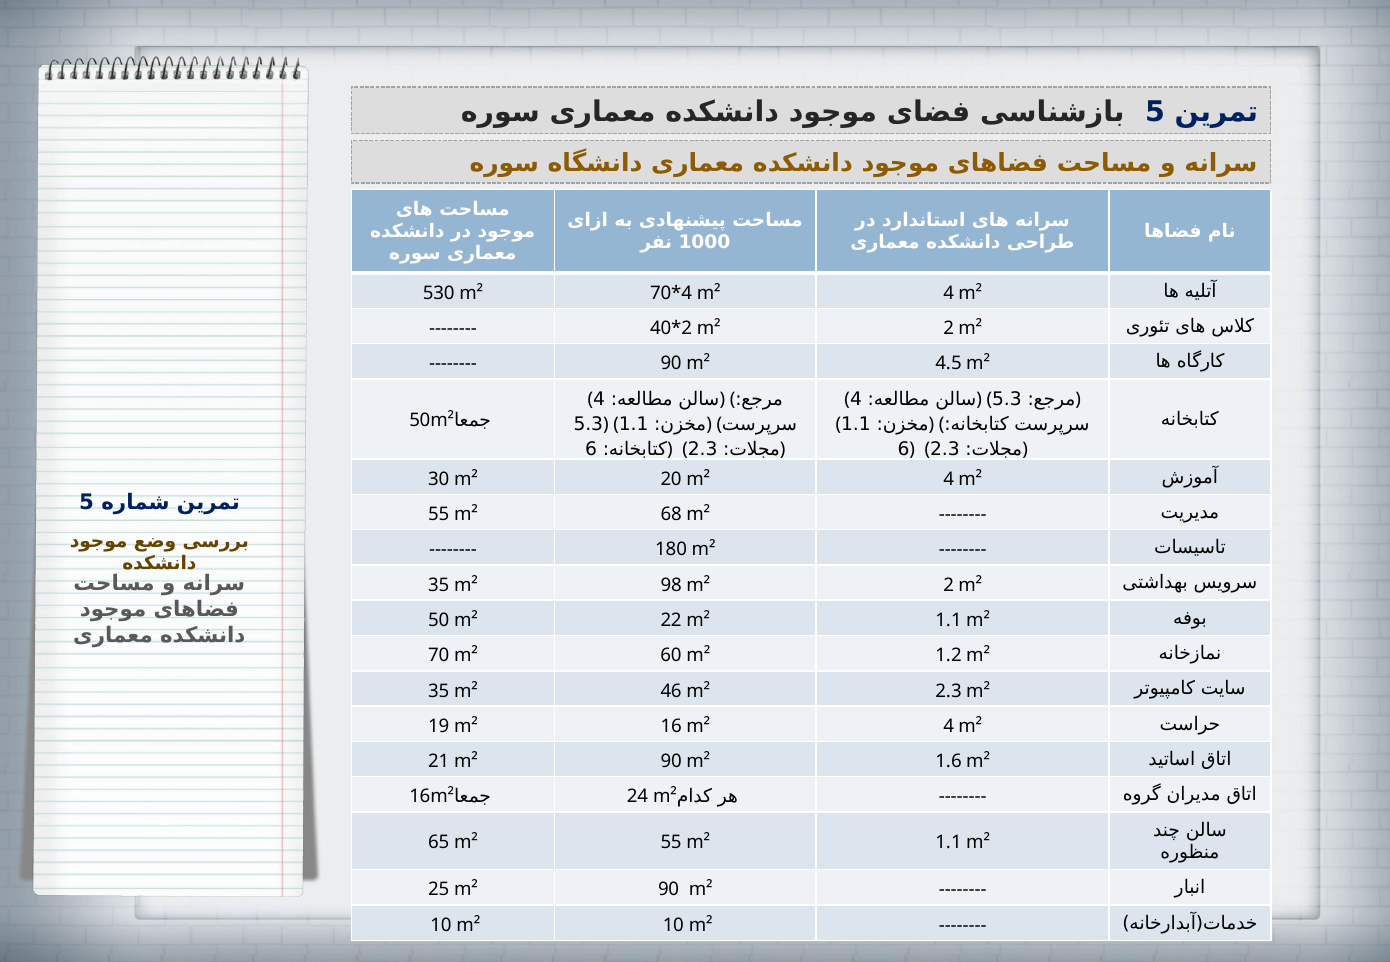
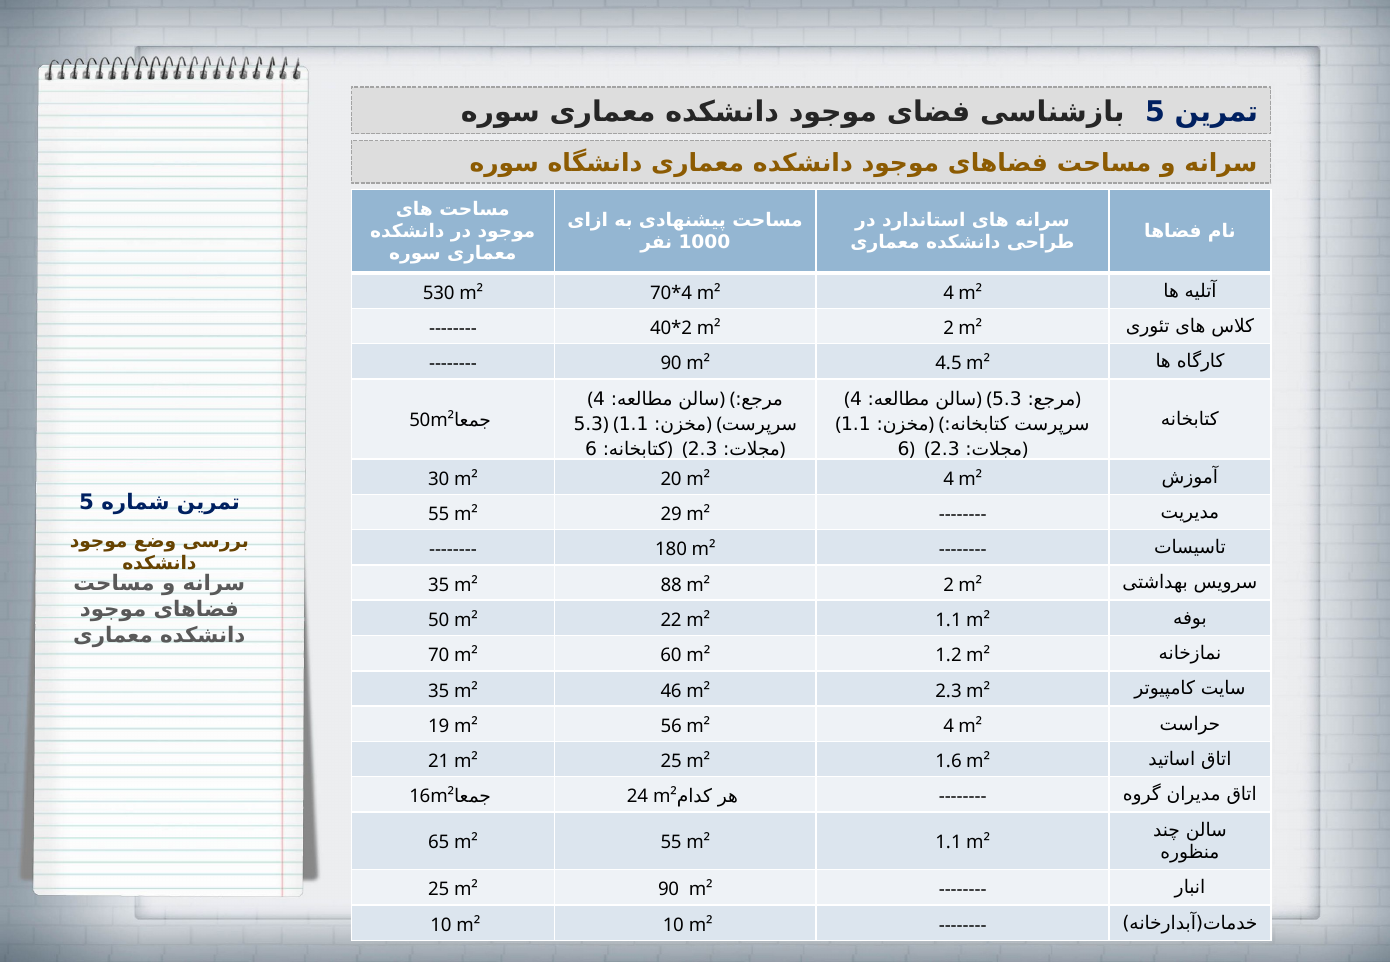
68: 68 -> 29
98: 98 -> 88
16: 16 -> 56
21 m² 90: 90 -> 25
